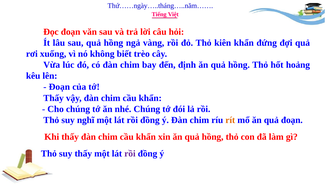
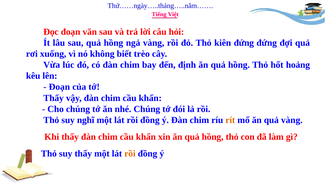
kiên khẩn: khẩn -> đứng
quả đoạn: đoạn -> vàng
rồi at (130, 153) colour: purple -> orange
